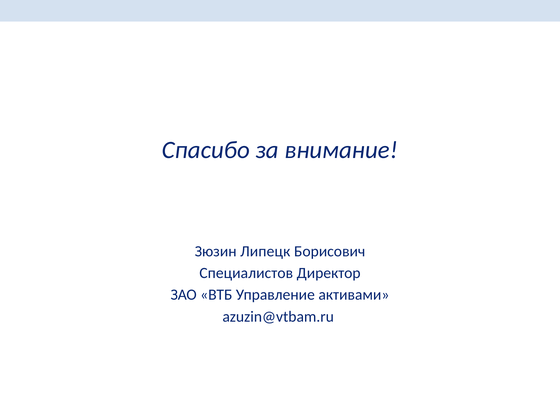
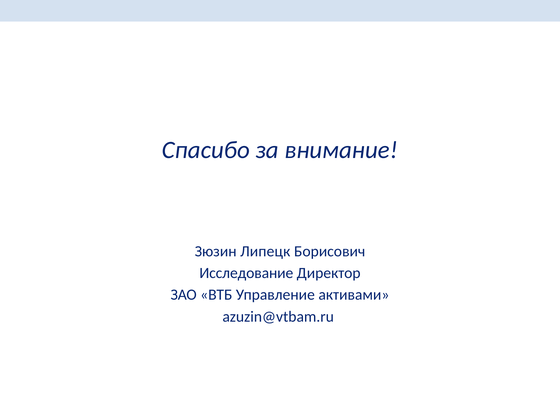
Специалистов: Специалистов -> Исследование
